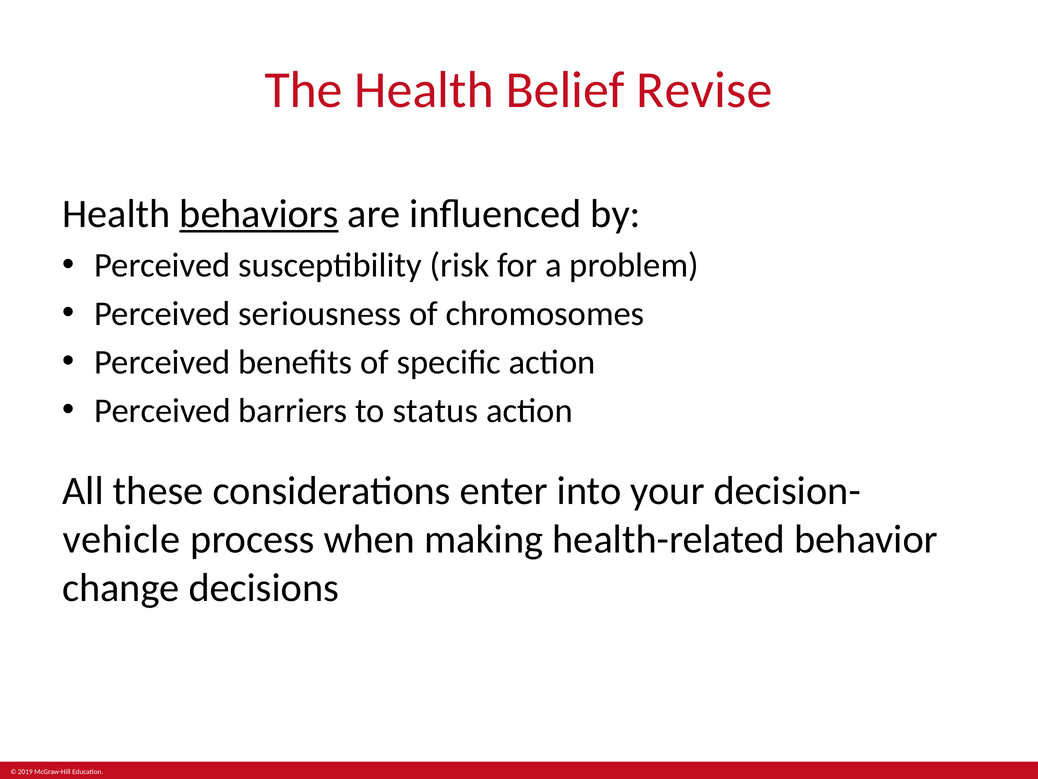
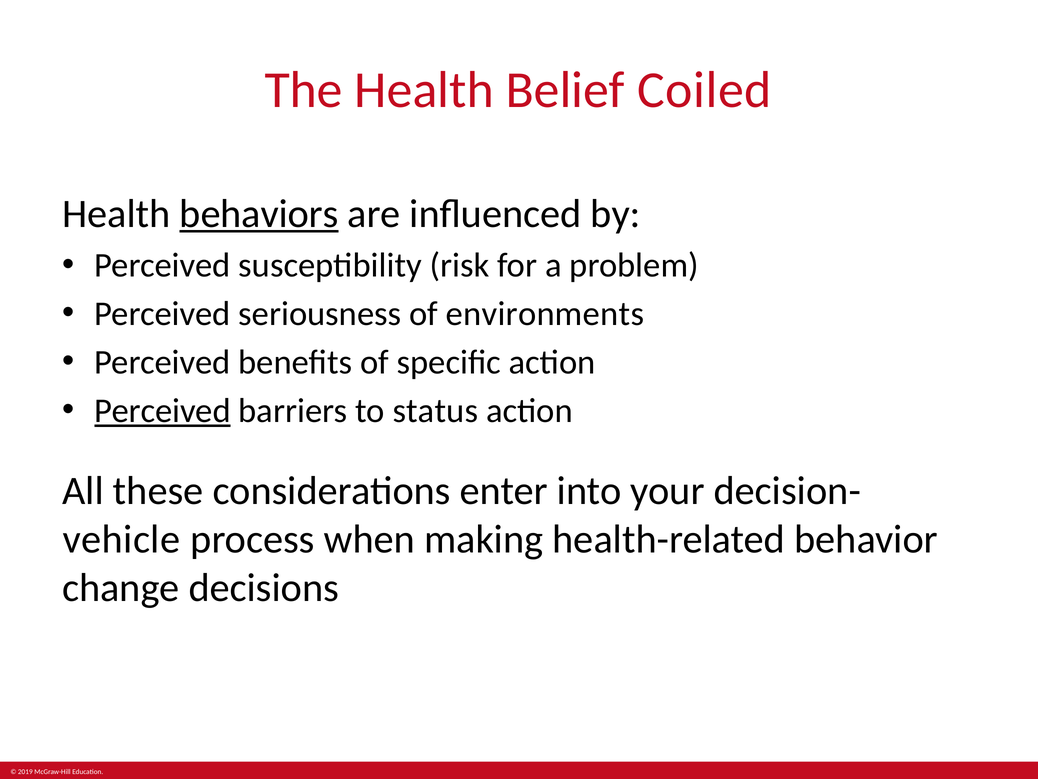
Revise: Revise -> Coiled
chromosomes: chromosomes -> environments
Perceived at (162, 411) underline: none -> present
